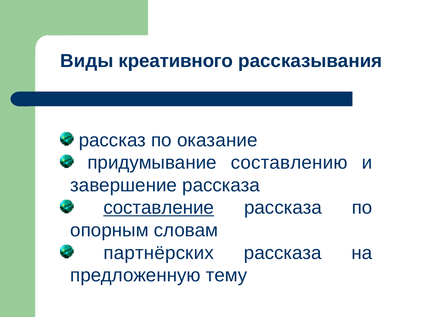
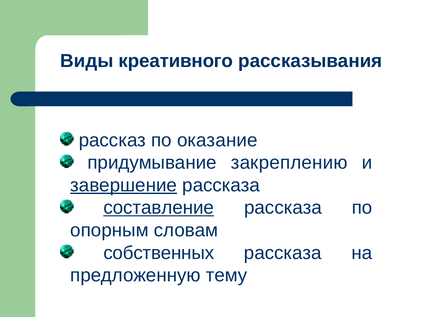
составлению: составлению -> закреплению
завершение underline: none -> present
партнёрских: партнёрских -> собственных
